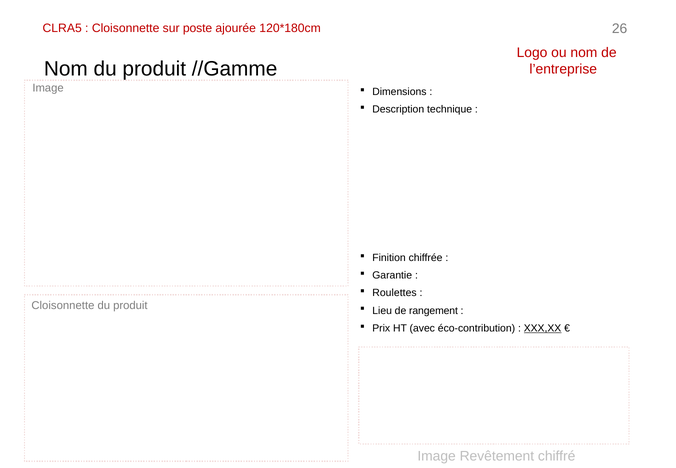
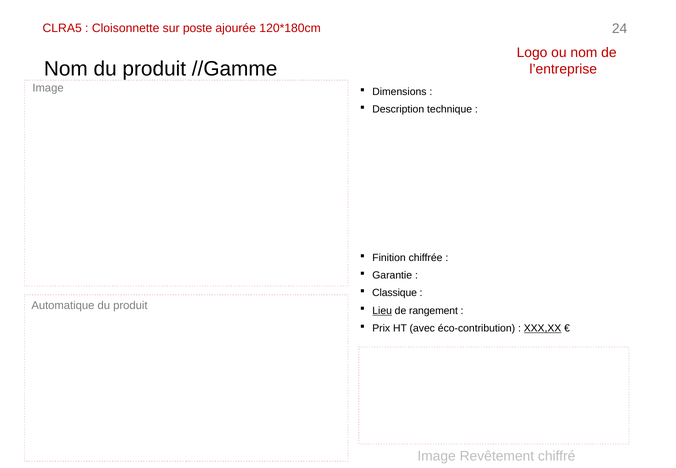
26: 26 -> 24
Roulettes: Roulettes -> Classique
Cloisonnette at (63, 306): Cloisonnette -> Automatique
Lieu underline: none -> present
